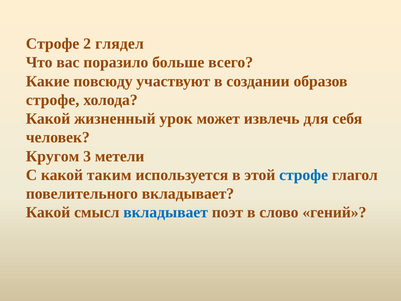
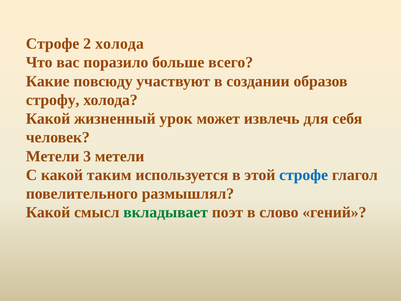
2 глядел: глядел -> холода
строфе at (53, 100): строфе -> строфу
Кругом at (53, 156): Кругом -> Метели
повелительного вкладывает: вкладывает -> размышлял
вкладывает at (166, 212) colour: blue -> green
